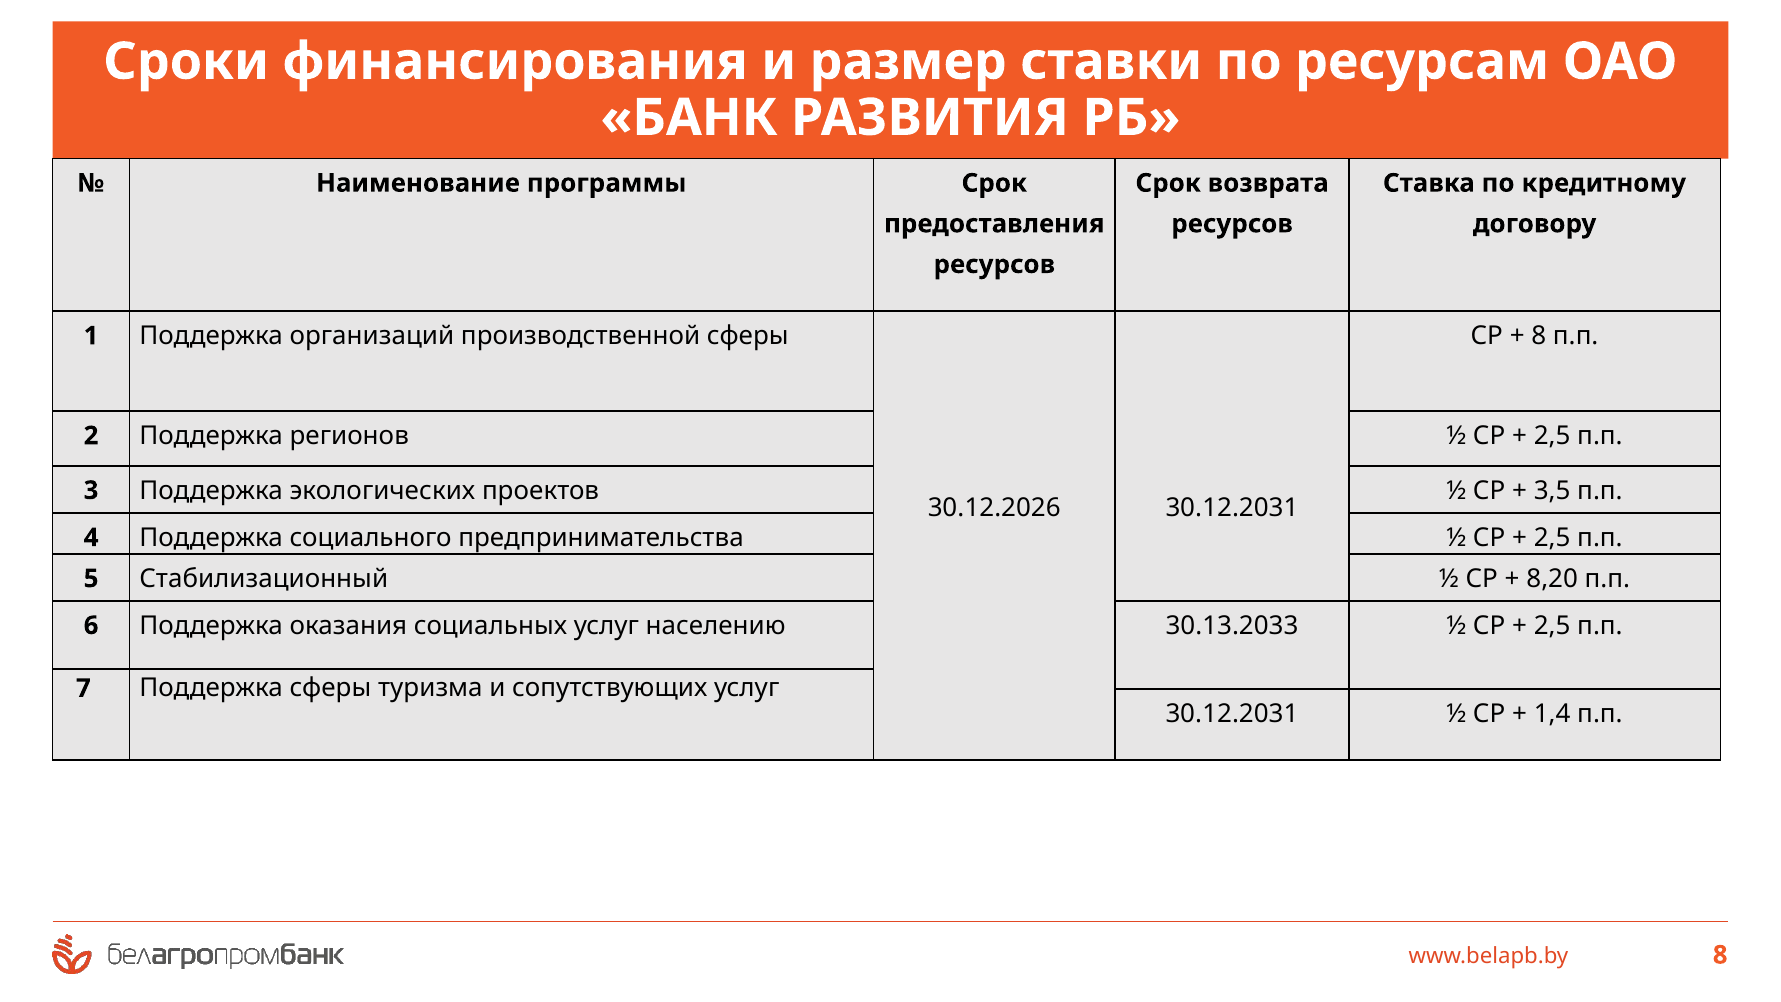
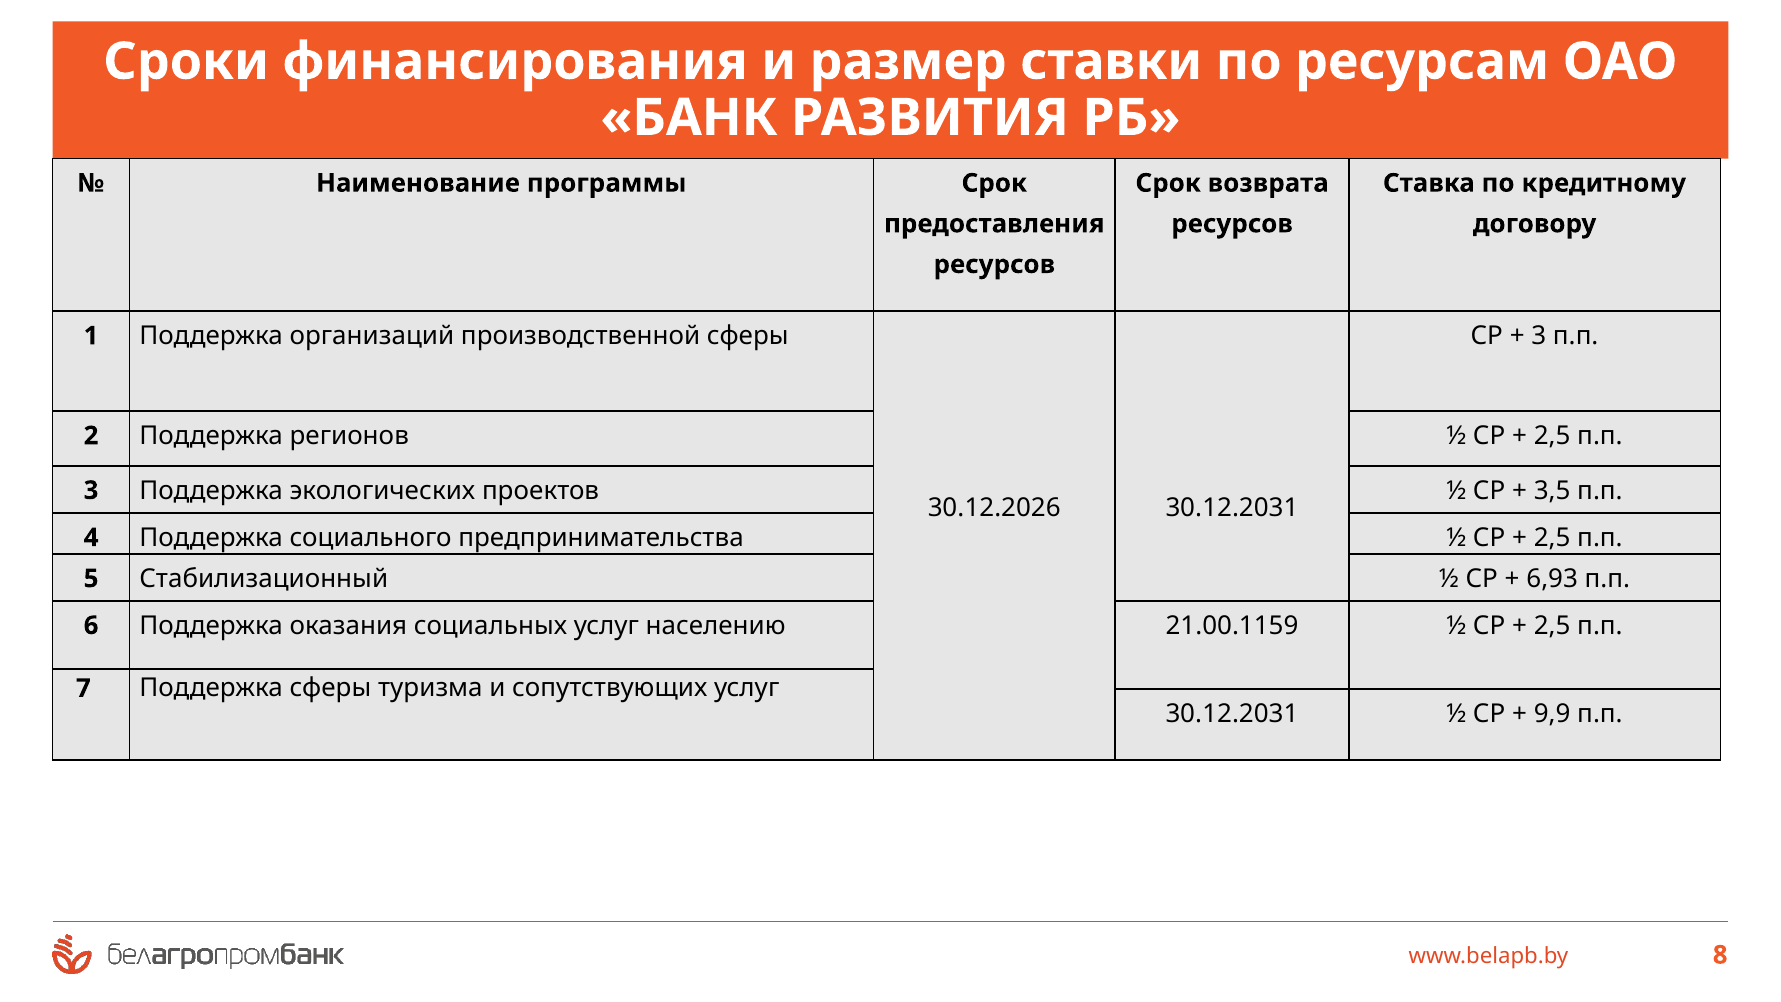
8 at (1539, 336): 8 -> 3
8,20: 8,20 -> 6,93
30.13.2033: 30.13.2033 -> 21.00.1159
1,4: 1,4 -> 9,9
